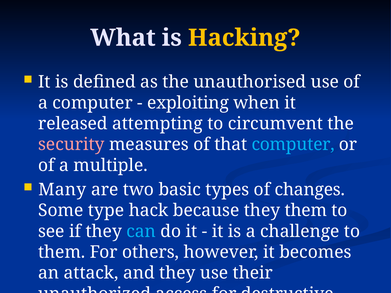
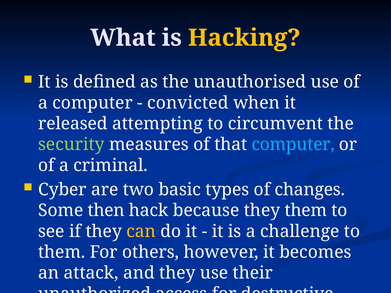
exploiting: exploiting -> convicted
security colour: pink -> light green
multiple: multiple -> criminal
Many: Many -> Cyber
type: type -> then
can colour: light blue -> yellow
